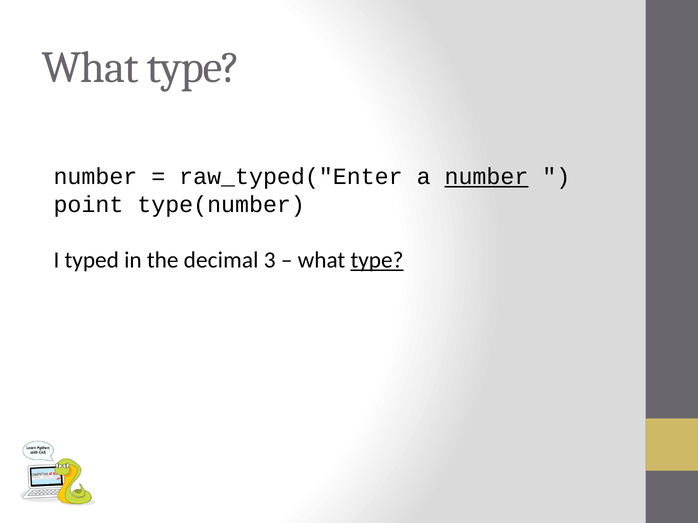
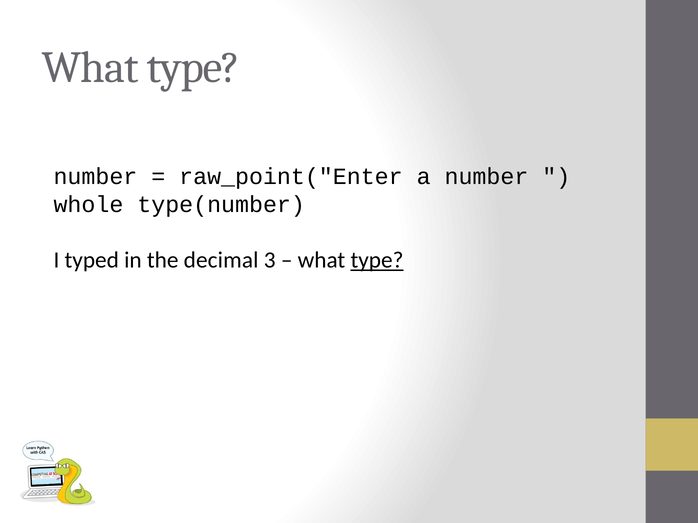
raw_typed("Enter: raw_typed("Enter -> raw_point("Enter
number at (486, 177) underline: present -> none
point: point -> whole
